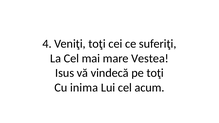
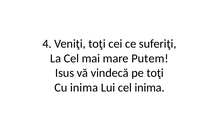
Vestea: Vestea -> Putem
cel acum: acum -> inima
